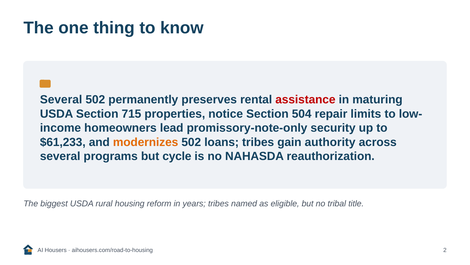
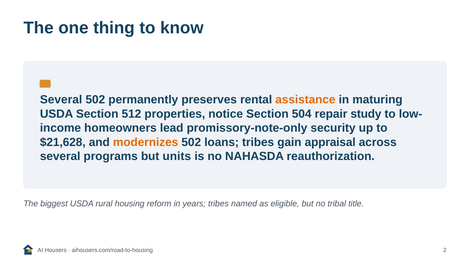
assistance colour: red -> orange
715: 715 -> 512
limits: limits -> study
$61,233: $61,233 -> $21,628
authority: authority -> appraisal
cycle: cycle -> units
